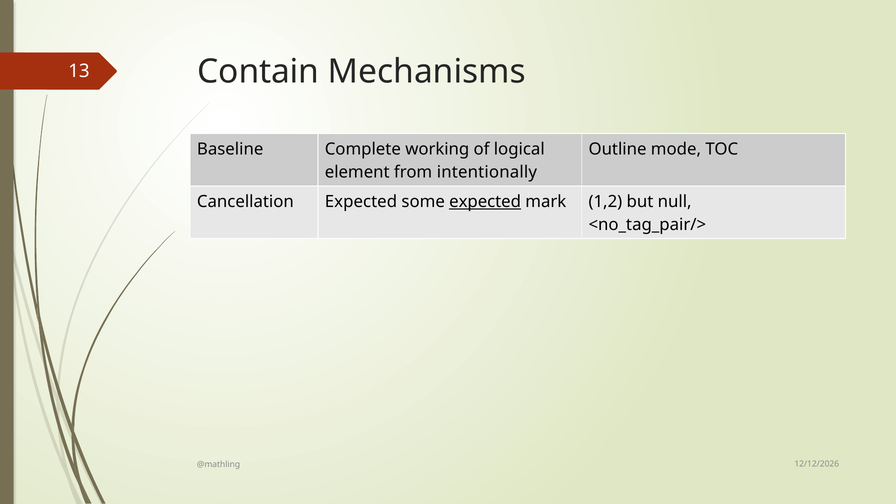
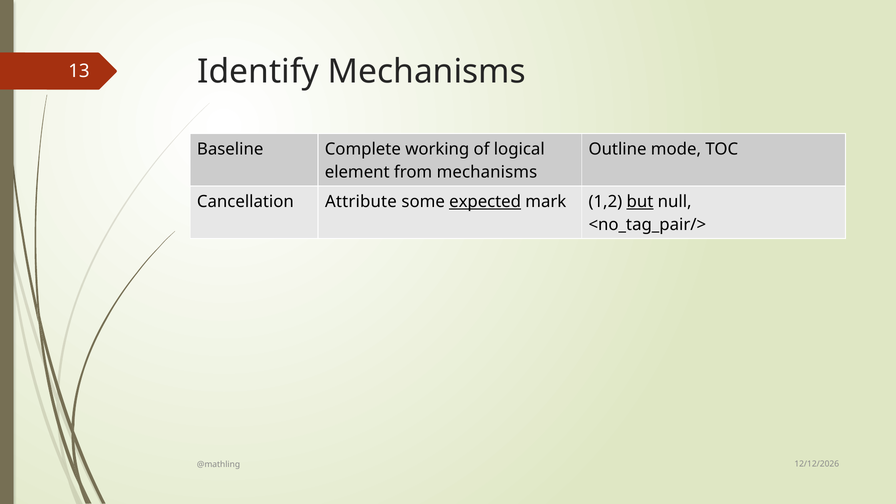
Contain: Contain -> Identify
from intentionally: intentionally -> mechanisms
Cancellation Expected: Expected -> Attribute
but underline: none -> present
